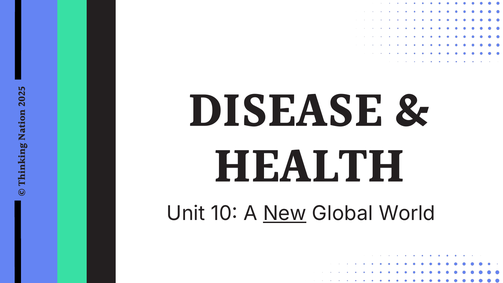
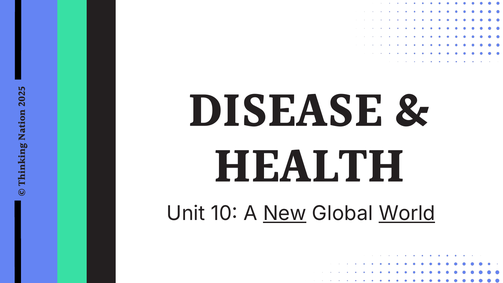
World underline: none -> present
